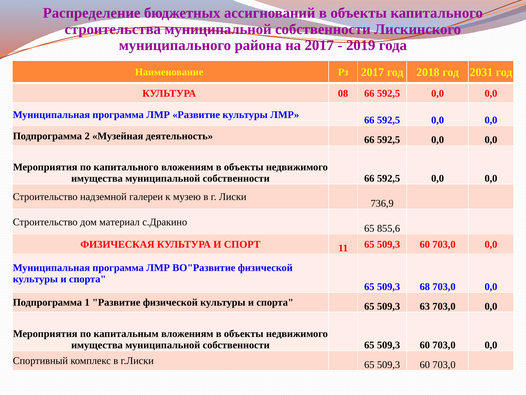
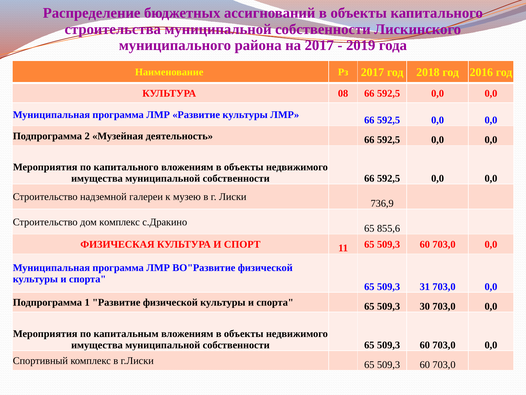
2031: 2031 -> 2016
дом материал: материал -> комплекс
68: 68 -> 31
63: 63 -> 30
